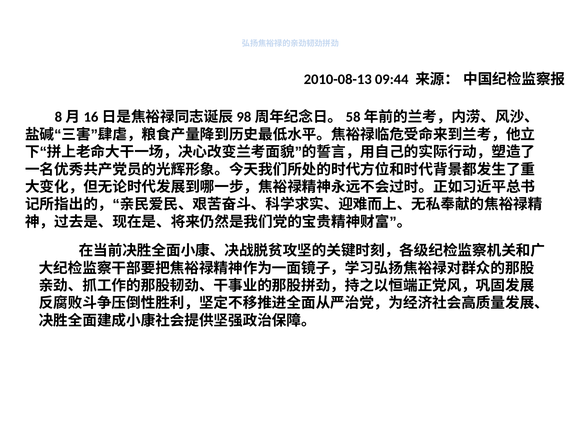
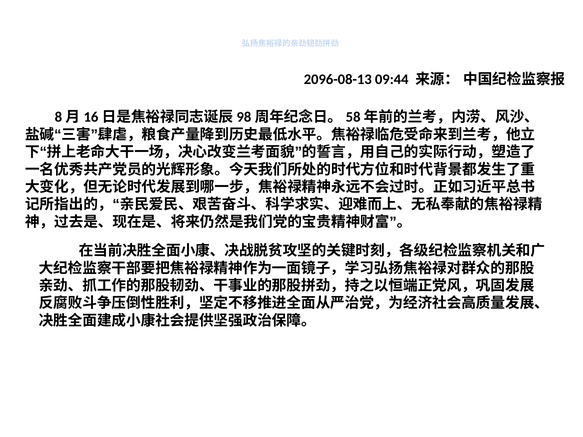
2010-08-13: 2010-08-13 -> 2096-08-13
